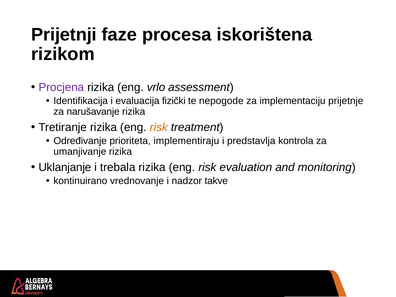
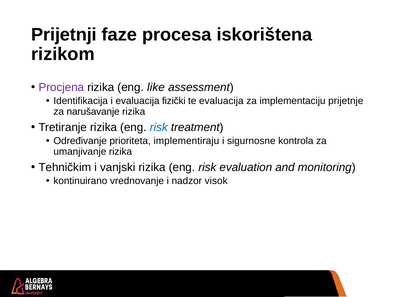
vrlo: vrlo -> like
te nepogode: nepogode -> evaluacija
risk at (159, 127) colour: orange -> blue
predstavlja: predstavlja -> sigurnosne
Uklanjanje: Uklanjanje -> Tehničkim
trebala: trebala -> vanjski
takve: takve -> visok
